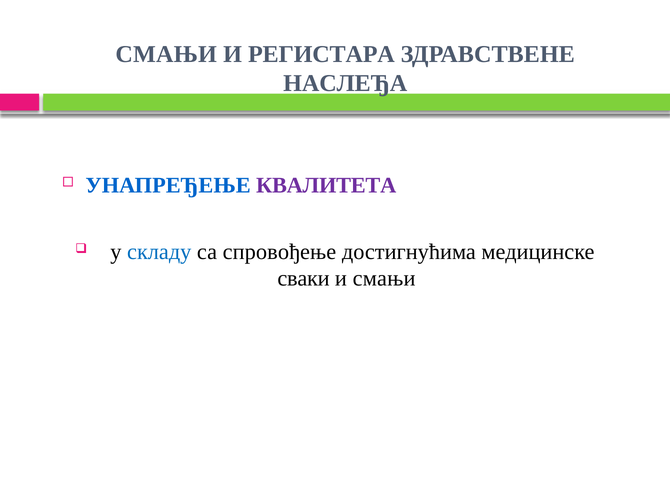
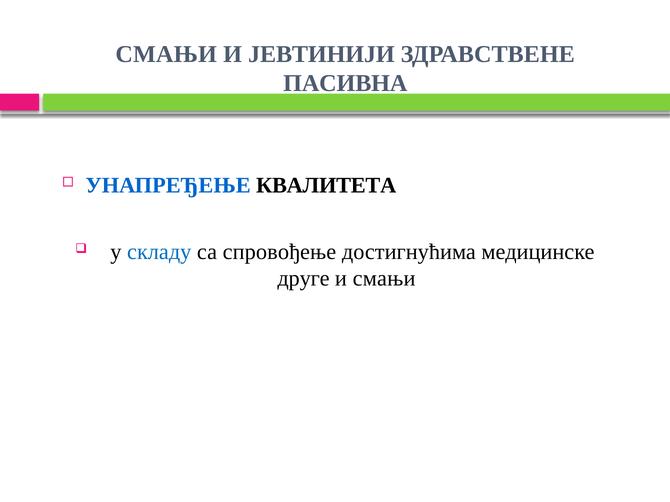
РЕГИСТАРА: РЕГИСТАРА -> ЈЕВТИНИЈИ
НАСЛЕЂА: НАСЛЕЂА -> ПАСИВНА
КВАЛИТЕТА colour: purple -> black
сваки: сваки -> друге
